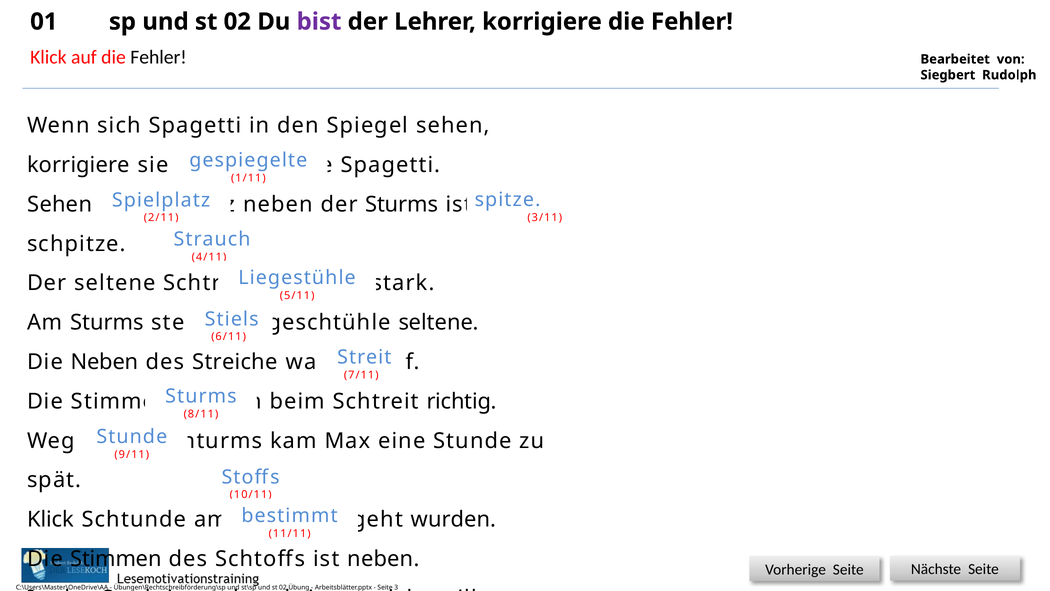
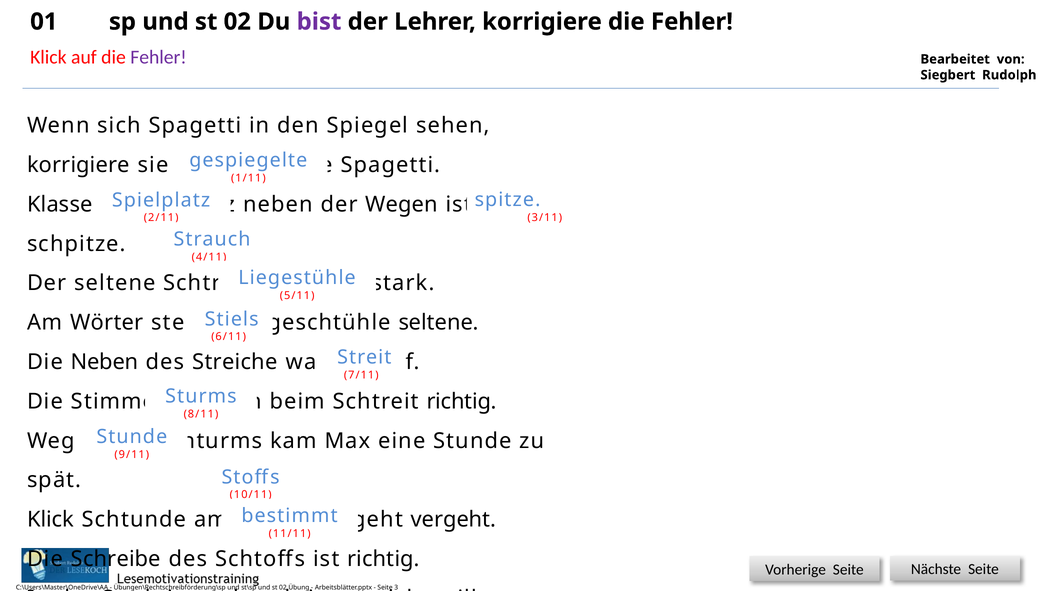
Fehler at (159, 57) colour: black -> purple
Sehen at (60, 204): Sehen -> Klasse
der Sturms: Sturms -> Wegen
Am Sturms: Sturms -> Wörter
wurden at (453, 519): wurden -> vergeht
Stimmen at (116, 559): Stimmen -> Schreibe
ist neben: neben -> richtig
